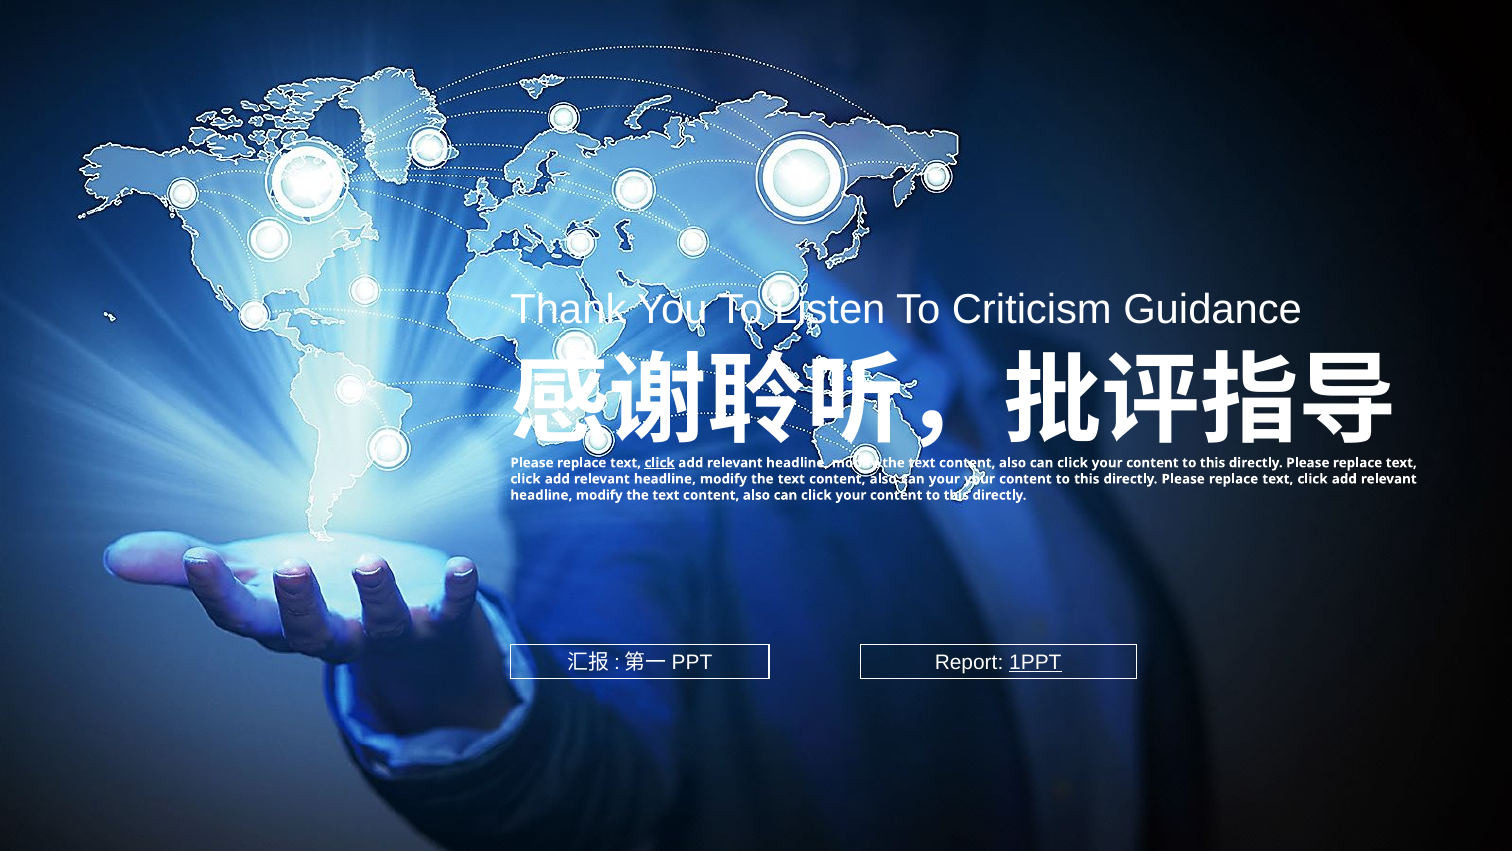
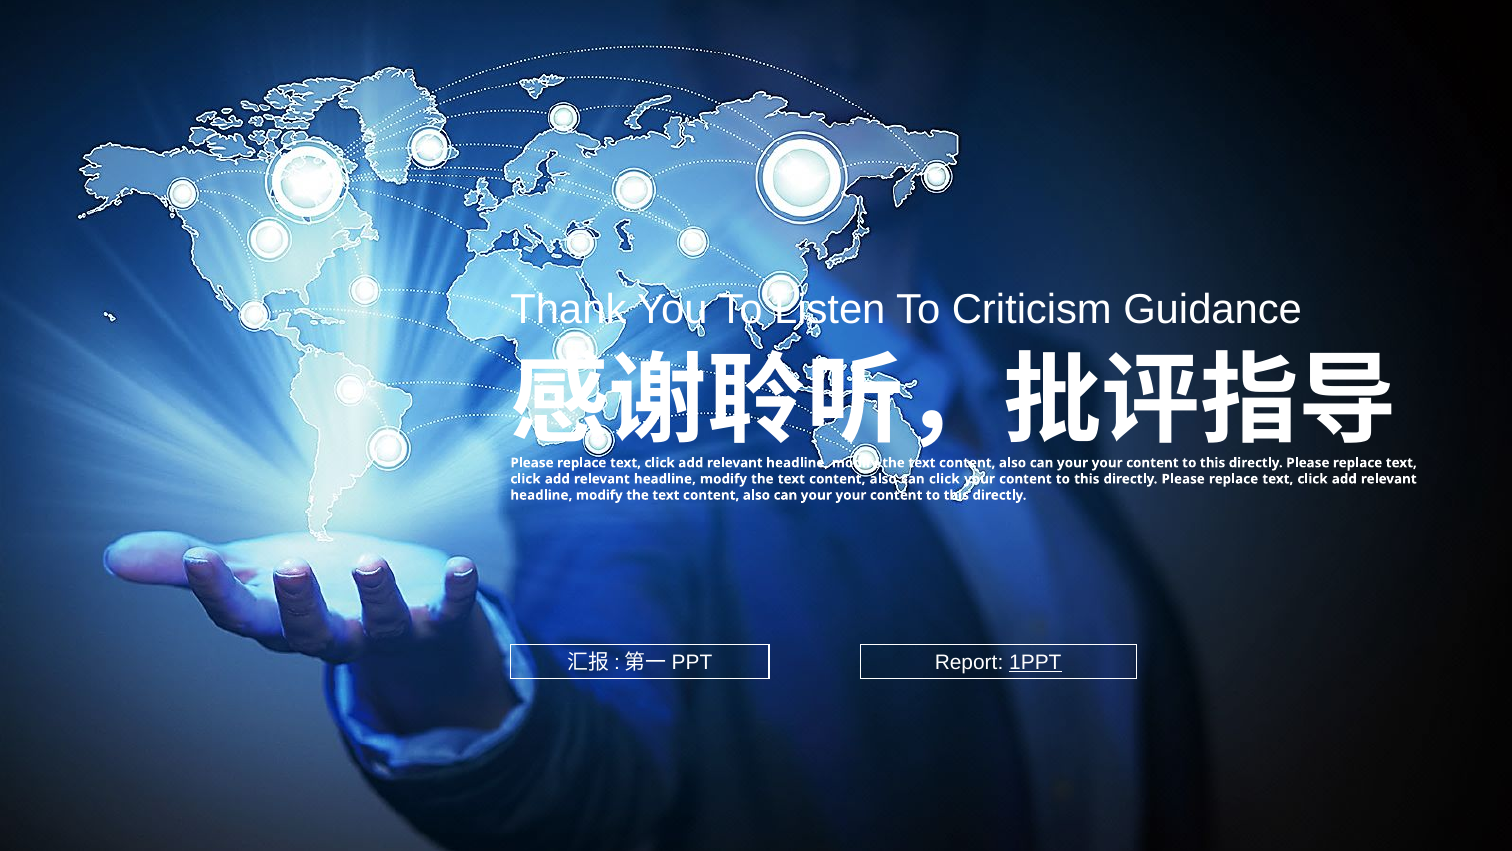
click at (660, 463) underline: present -> none
click at (1072, 463): click -> your
can your: your -> click
click at (816, 495): click -> your
